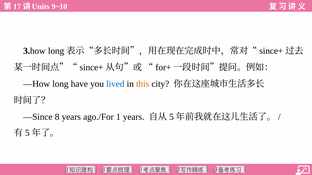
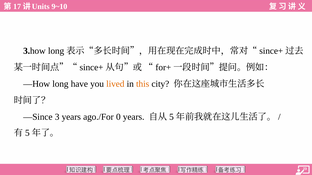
lived colour: blue -> orange
8: 8 -> 3
1: 1 -> 0
